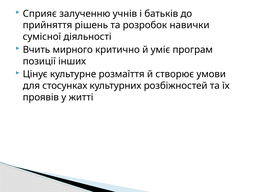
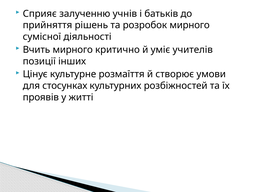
розробок навички: навички -> мирного
програм: програм -> учителів
